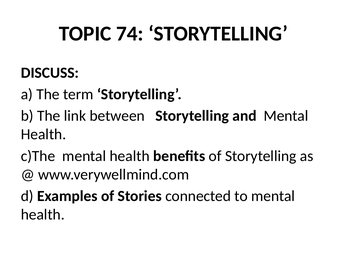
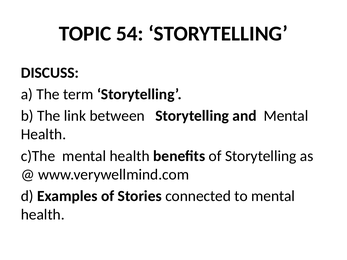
74: 74 -> 54
